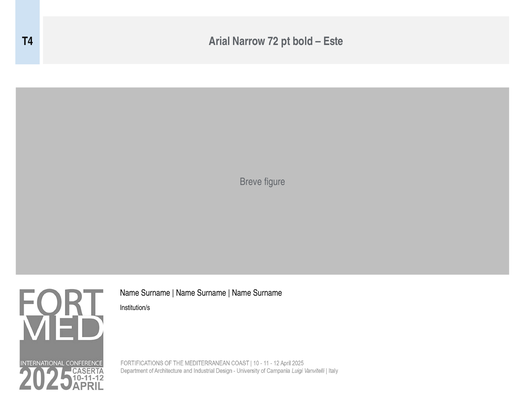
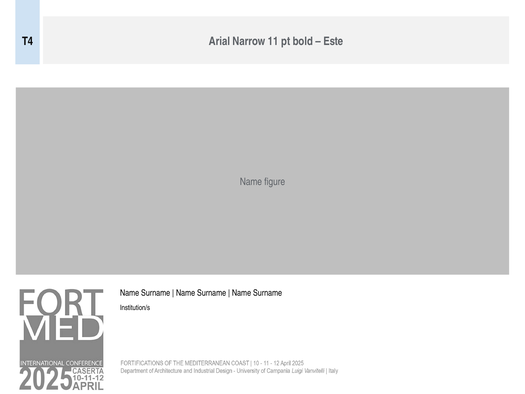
72: 72 -> 11
Breve at (251, 182): Breve -> Name
